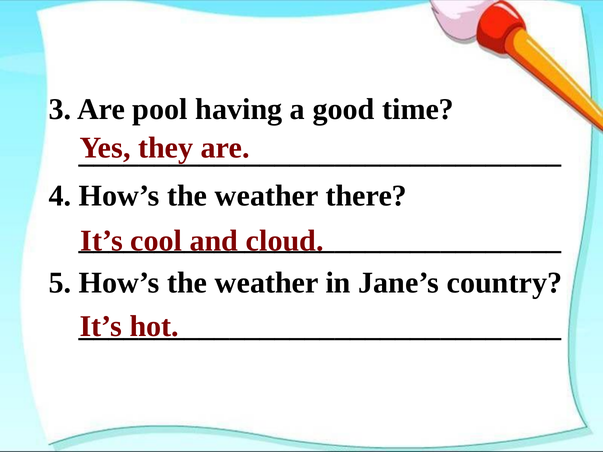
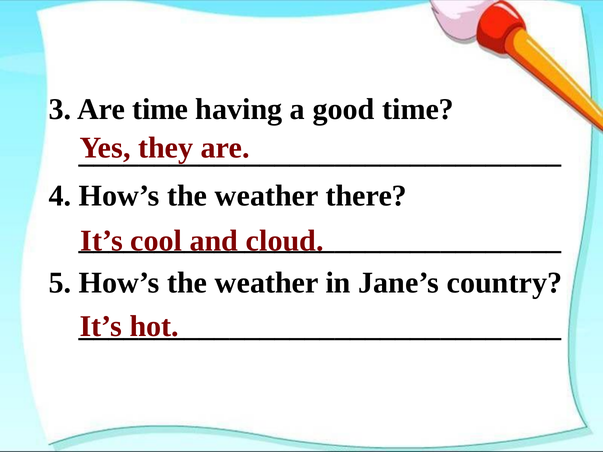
Are pool: pool -> time
